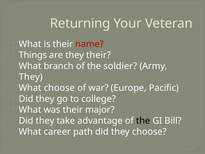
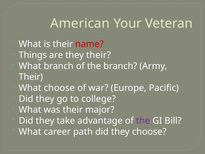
Returning: Returning -> American
the soldier: soldier -> branch
They at (31, 77): They -> Their
the at (143, 121) colour: black -> purple
